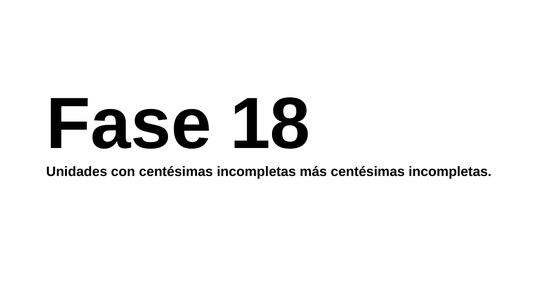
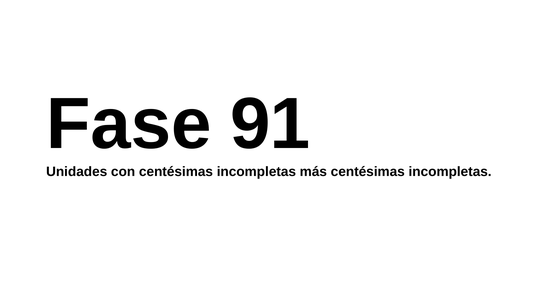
18: 18 -> 91
